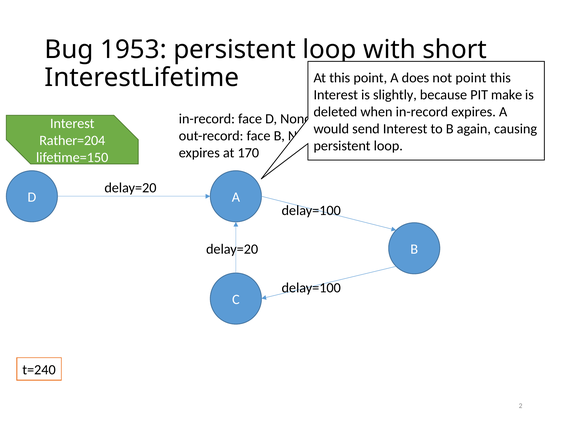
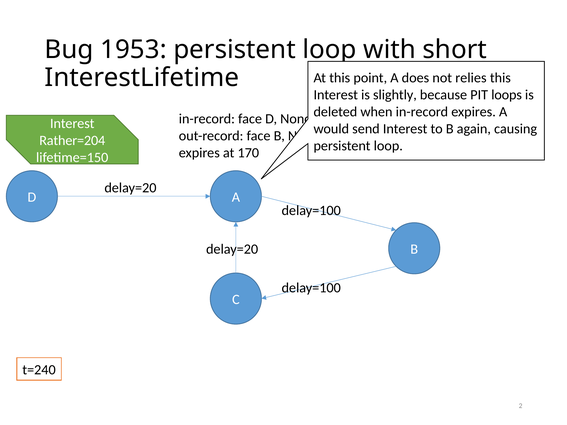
not point: point -> relies
make: make -> loops
